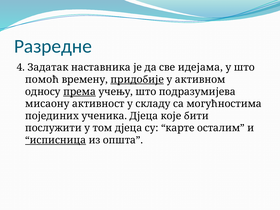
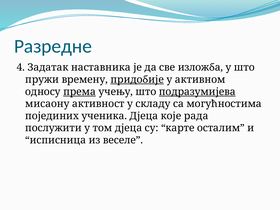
идејама: идејама -> изложба
помоћ: помоћ -> пружи
подразумијева underline: none -> present
бити: бити -> рада
исписница underline: present -> none
општа: општа -> веселе
